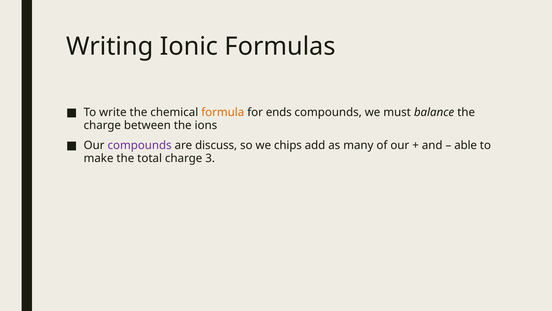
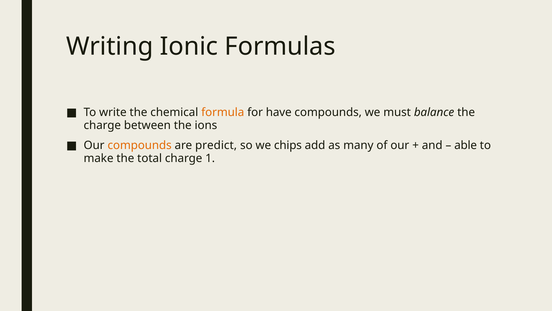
ends: ends -> have
compounds at (140, 145) colour: purple -> orange
discuss: discuss -> predict
3: 3 -> 1
